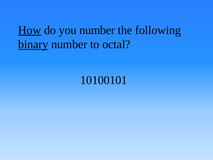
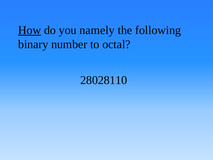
you number: number -> namely
binary underline: present -> none
10100101: 10100101 -> 28028110
